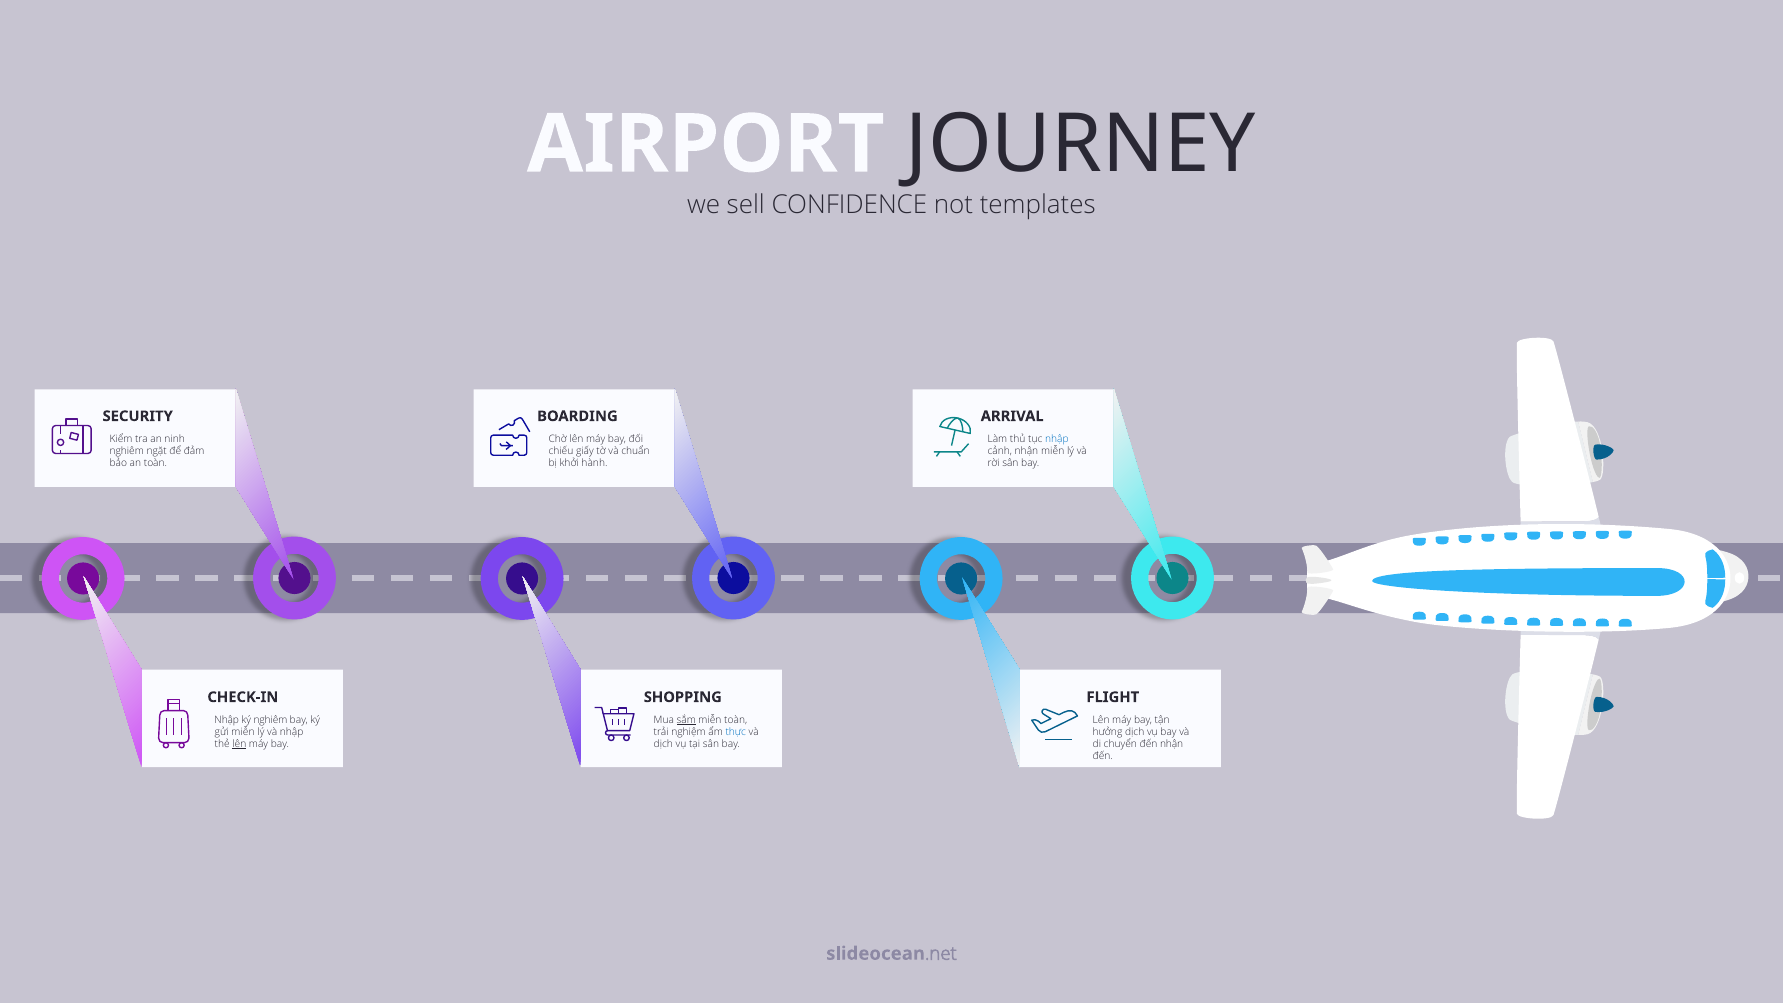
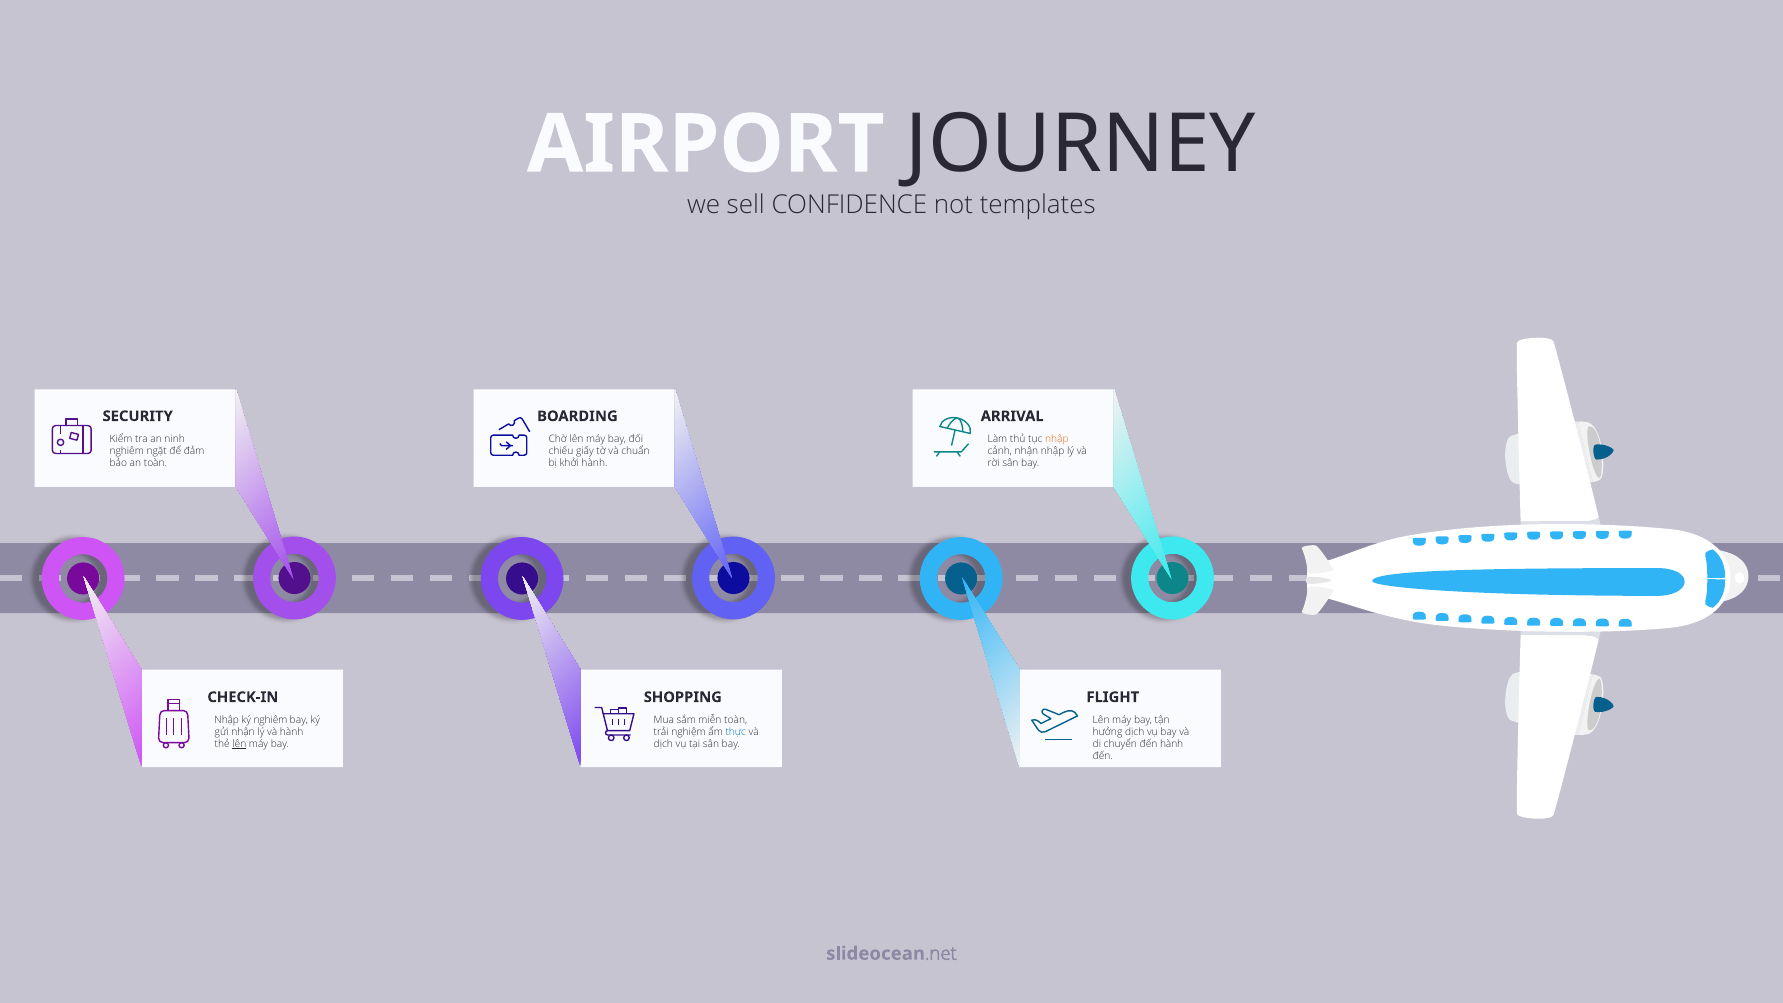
nhập at (1057, 439) colour: blue -> orange
nhận miễn: miễn -> nhập
sắm underline: present -> none
gửi miễn: miễn -> nhận
và nhập: nhập -> hành
đến nhận: nhận -> hành
